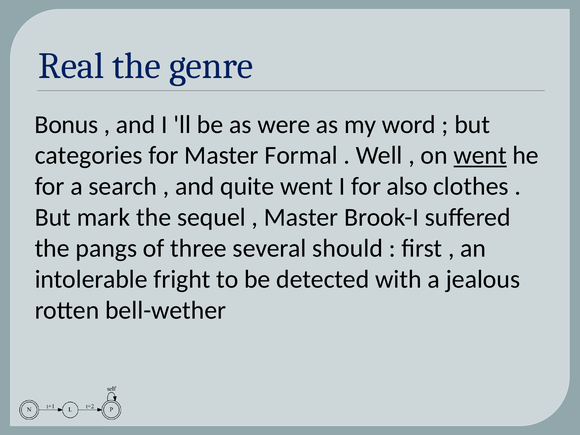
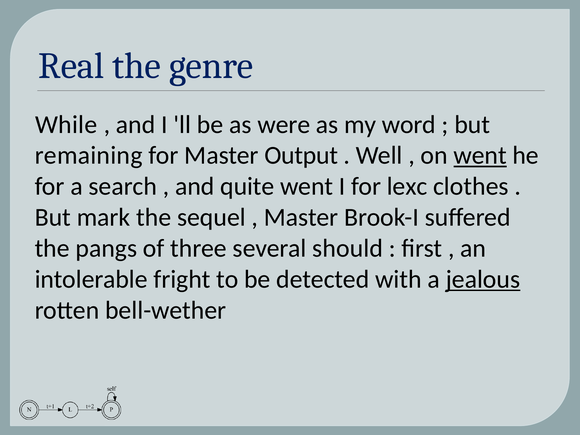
Bonus: Bonus -> While
categories: categories -> remaining
Formal: Formal -> Output
also: also -> lexc
jealous underline: none -> present
